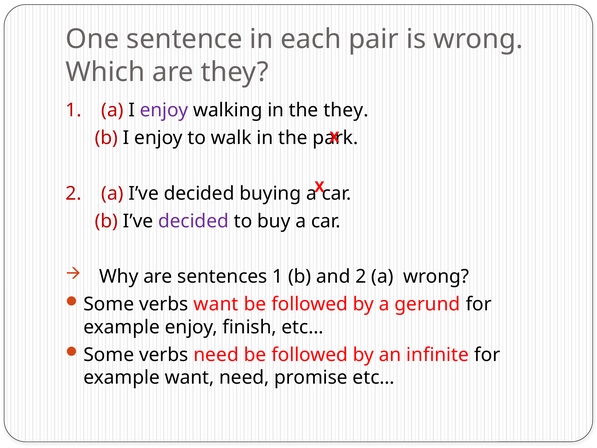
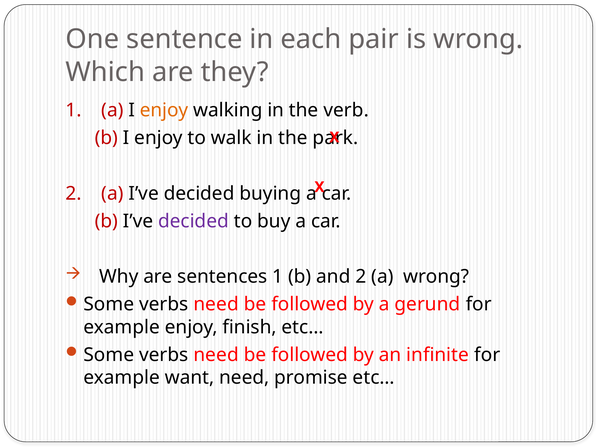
enjoy at (164, 110) colour: purple -> orange
the they: they -> verb
want at (216, 304): want -> need
